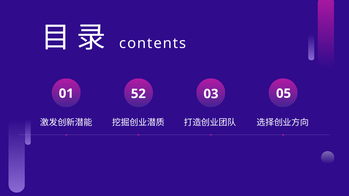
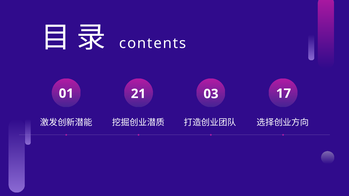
52: 52 -> 21
05: 05 -> 17
